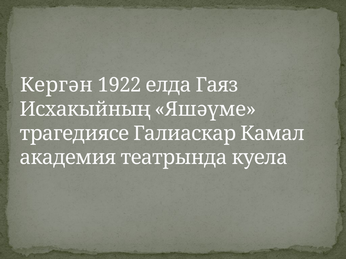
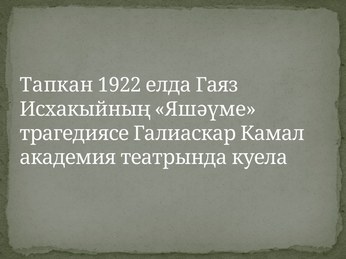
Кергән: Кергән -> Тапкан
